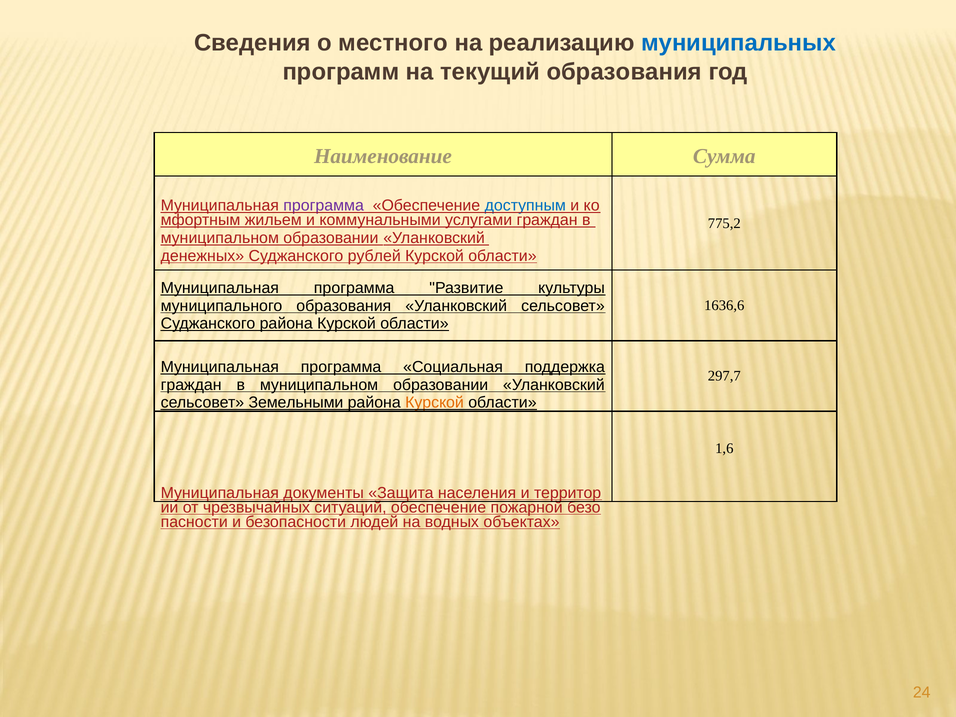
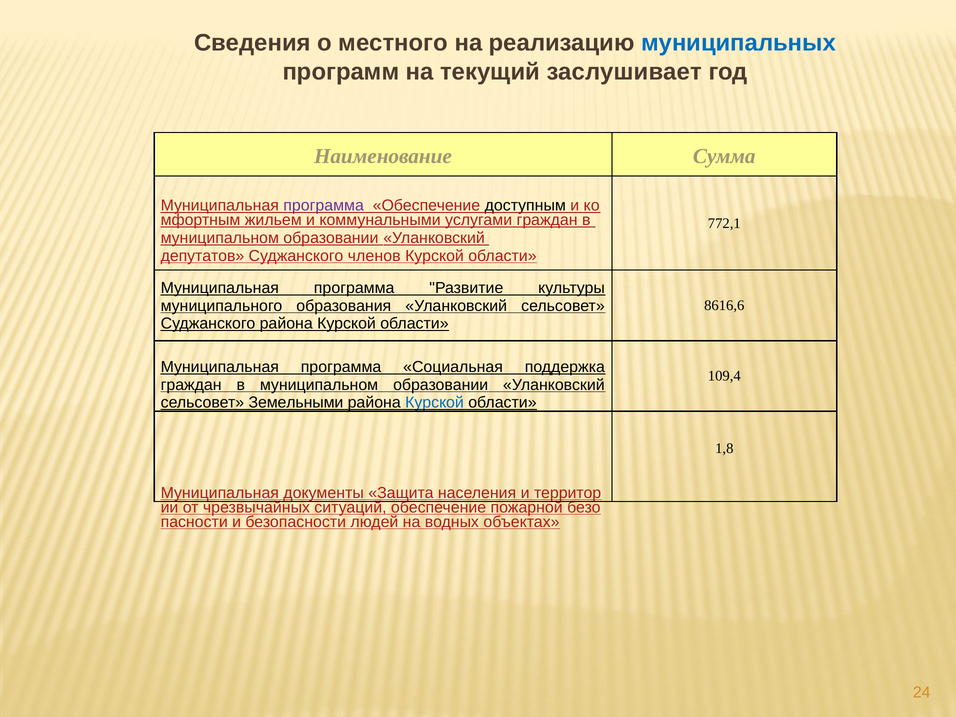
текущий образования: образования -> заслушивает
доступным colour: blue -> black
775,2: 775,2 -> 772,1
денежных: денежных -> депутатов
рублей: рублей -> членов
1636,6: 1636,6 -> 8616,6
297,7: 297,7 -> 109,4
Курской at (434, 403) colour: orange -> blue
1,6: 1,6 -> 1,8
